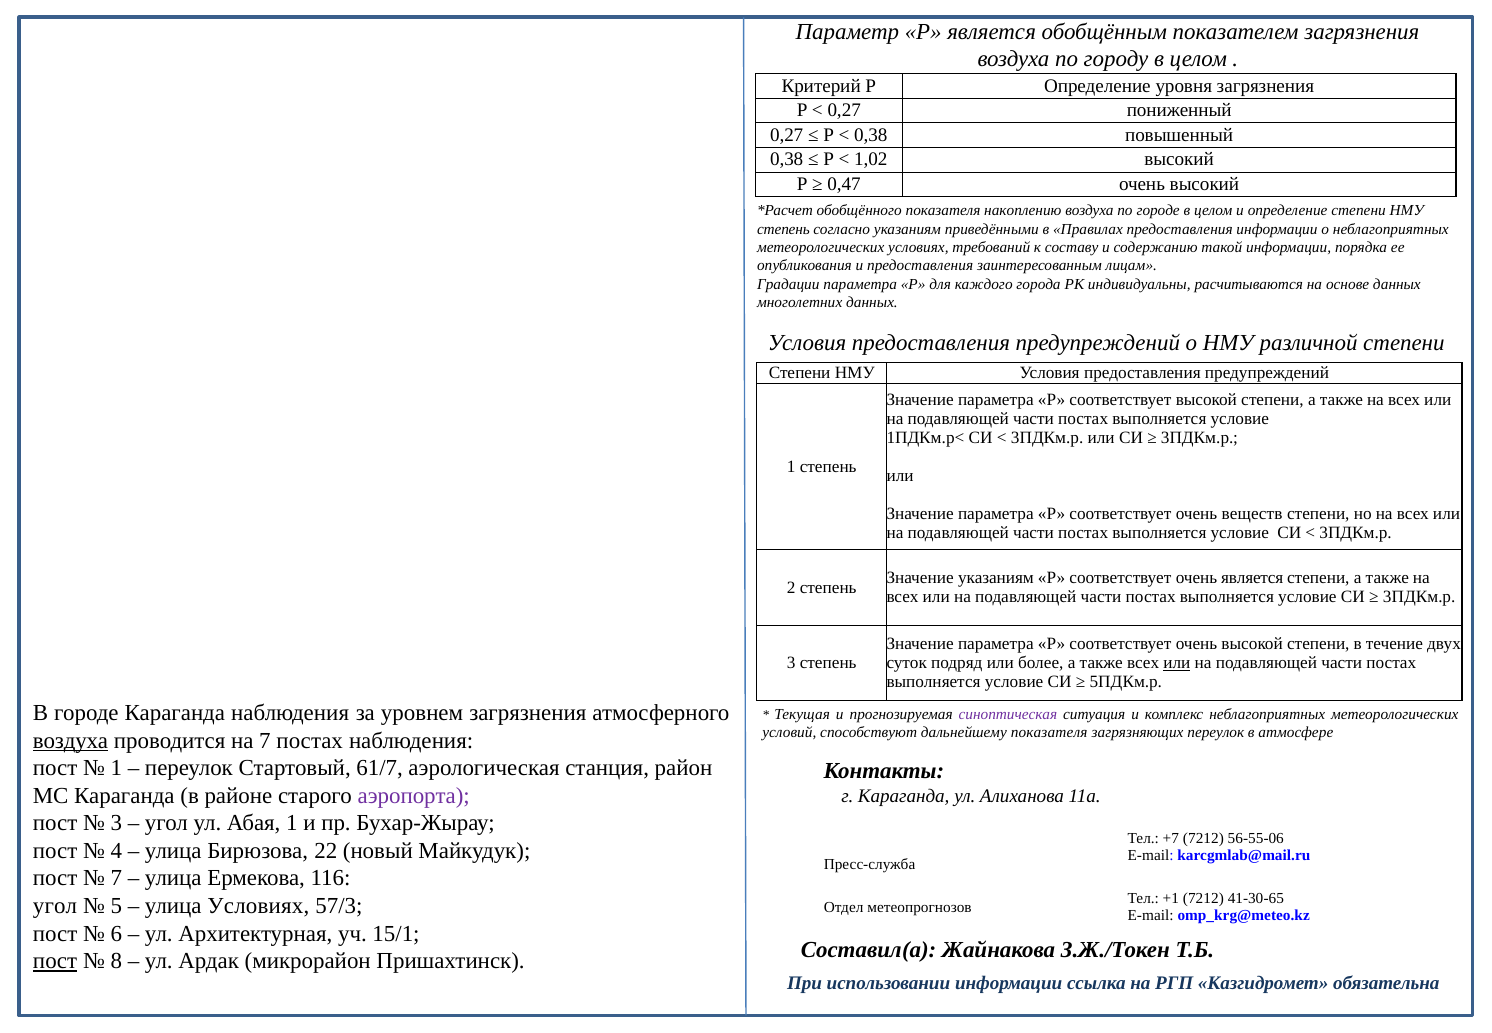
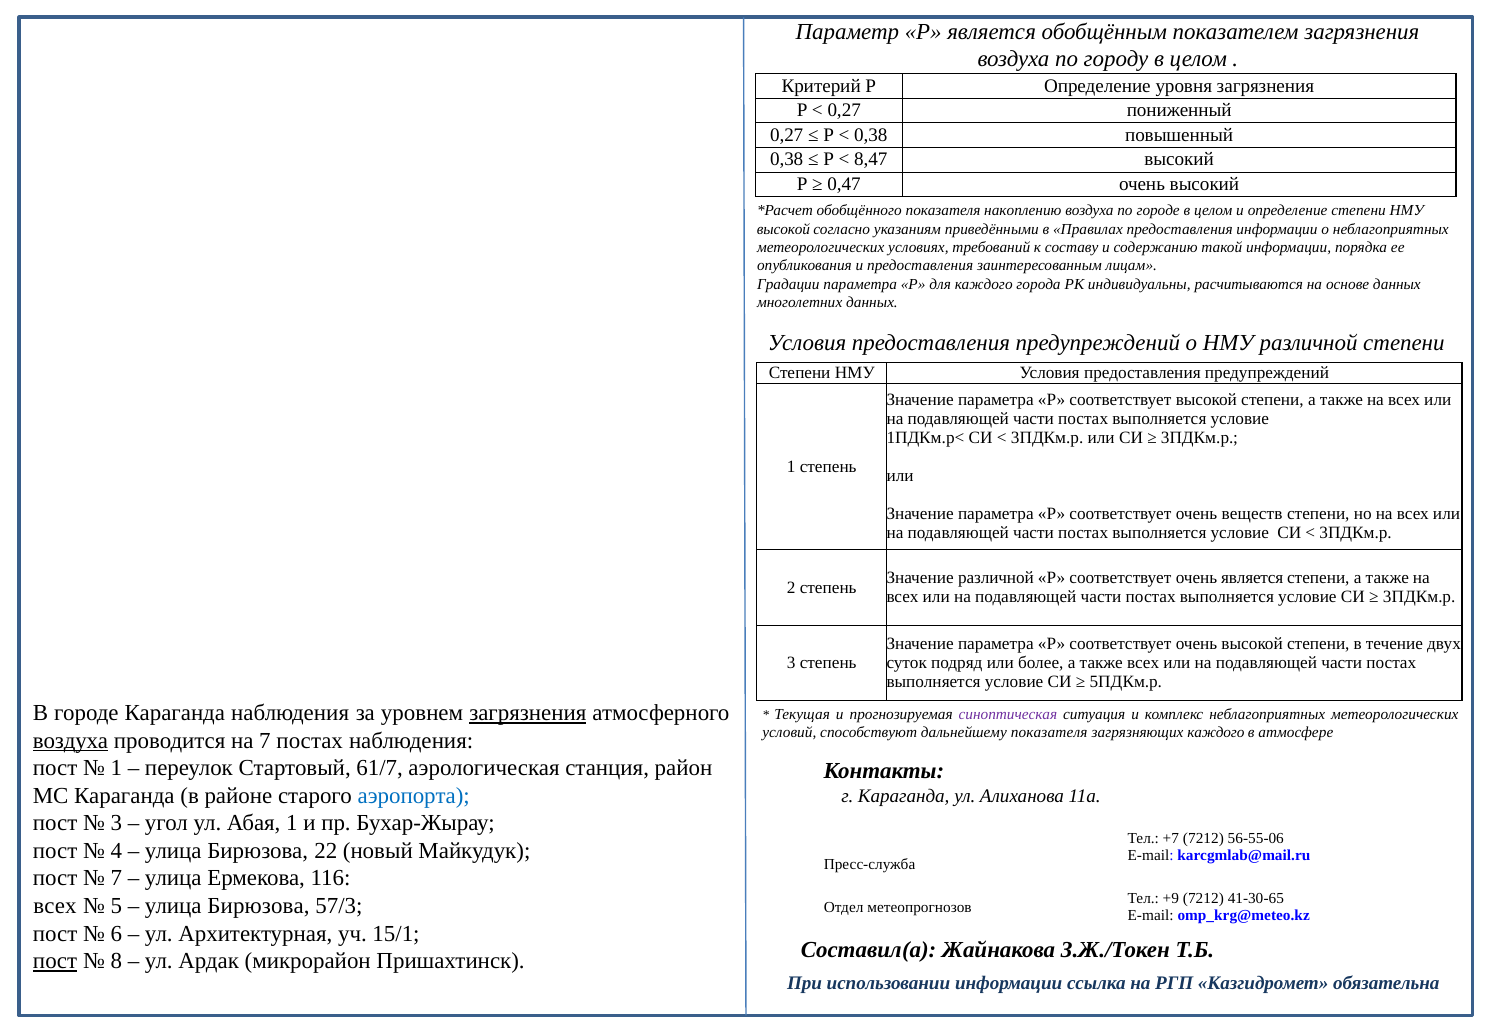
1,02: 1,02 -> 8,47
степень at (783, 229): степень -> высокой
Значение указаниям: указаниям -> различной
или at (1177, 663) underline: present -> none
загрязнения at (528, 713) underline: none -> present
загрязняющих переулок: переулок -> каждого
аэропорта colour: purple -> blue
+1: +1 -> +9
угол at (55, 906): угол -> всех
Условиях at (258, 906): Условиях -> Бирюзова
